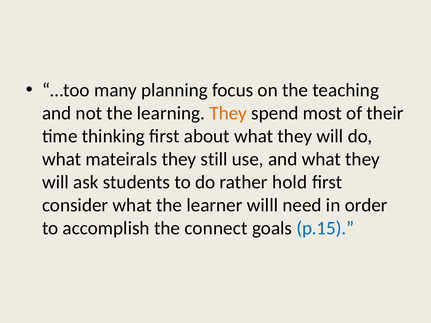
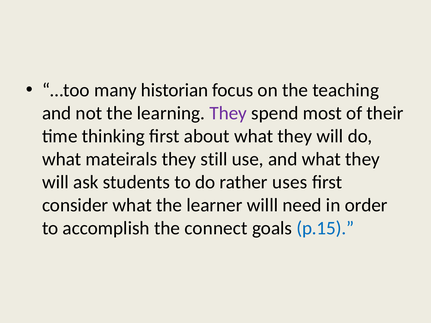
planning: planning -> historian
They at (228, 113) colour: orange -> purple
hold: hold -> uses
